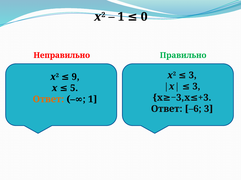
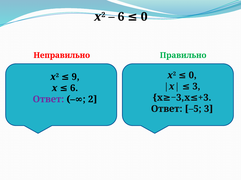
1 at (121, 17): 1 -> 6
х2 3: 3 -> 0
х 5: 5 -> 6
Ответ at (48, 100) colour: orange -> purple
1 at (93, 100): 1 -> 2
–6: –6 -> –5
